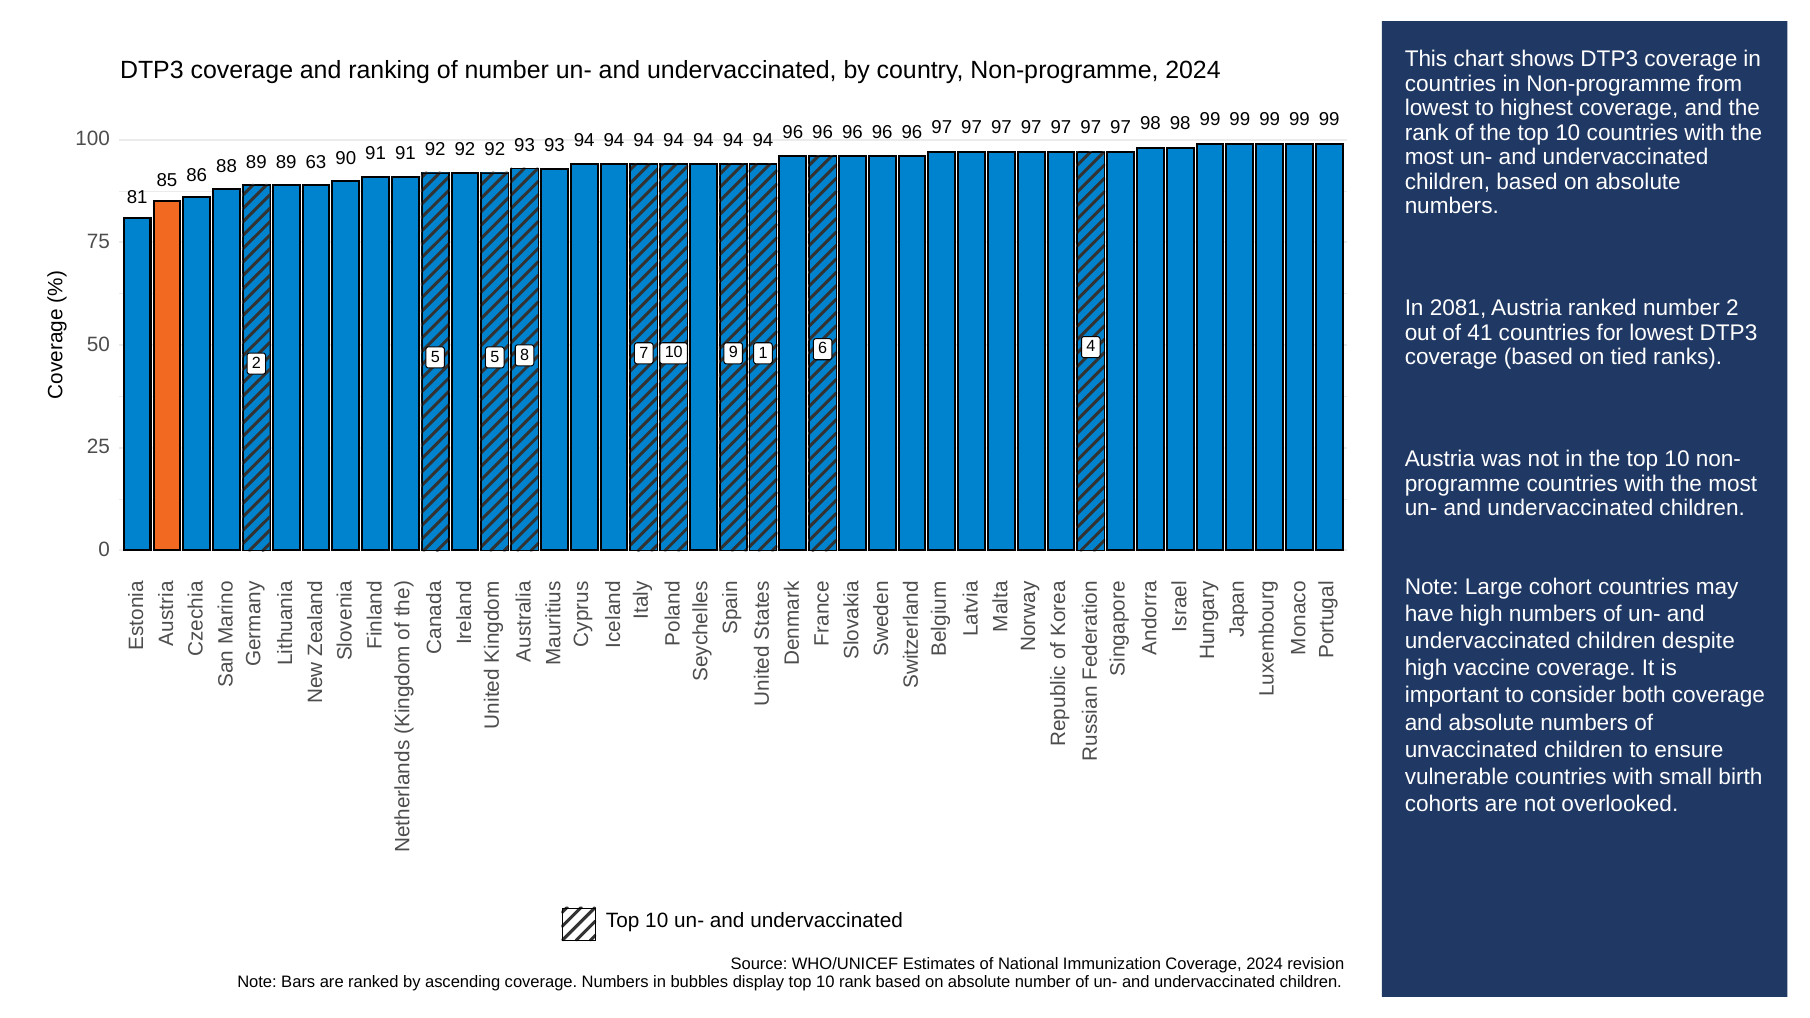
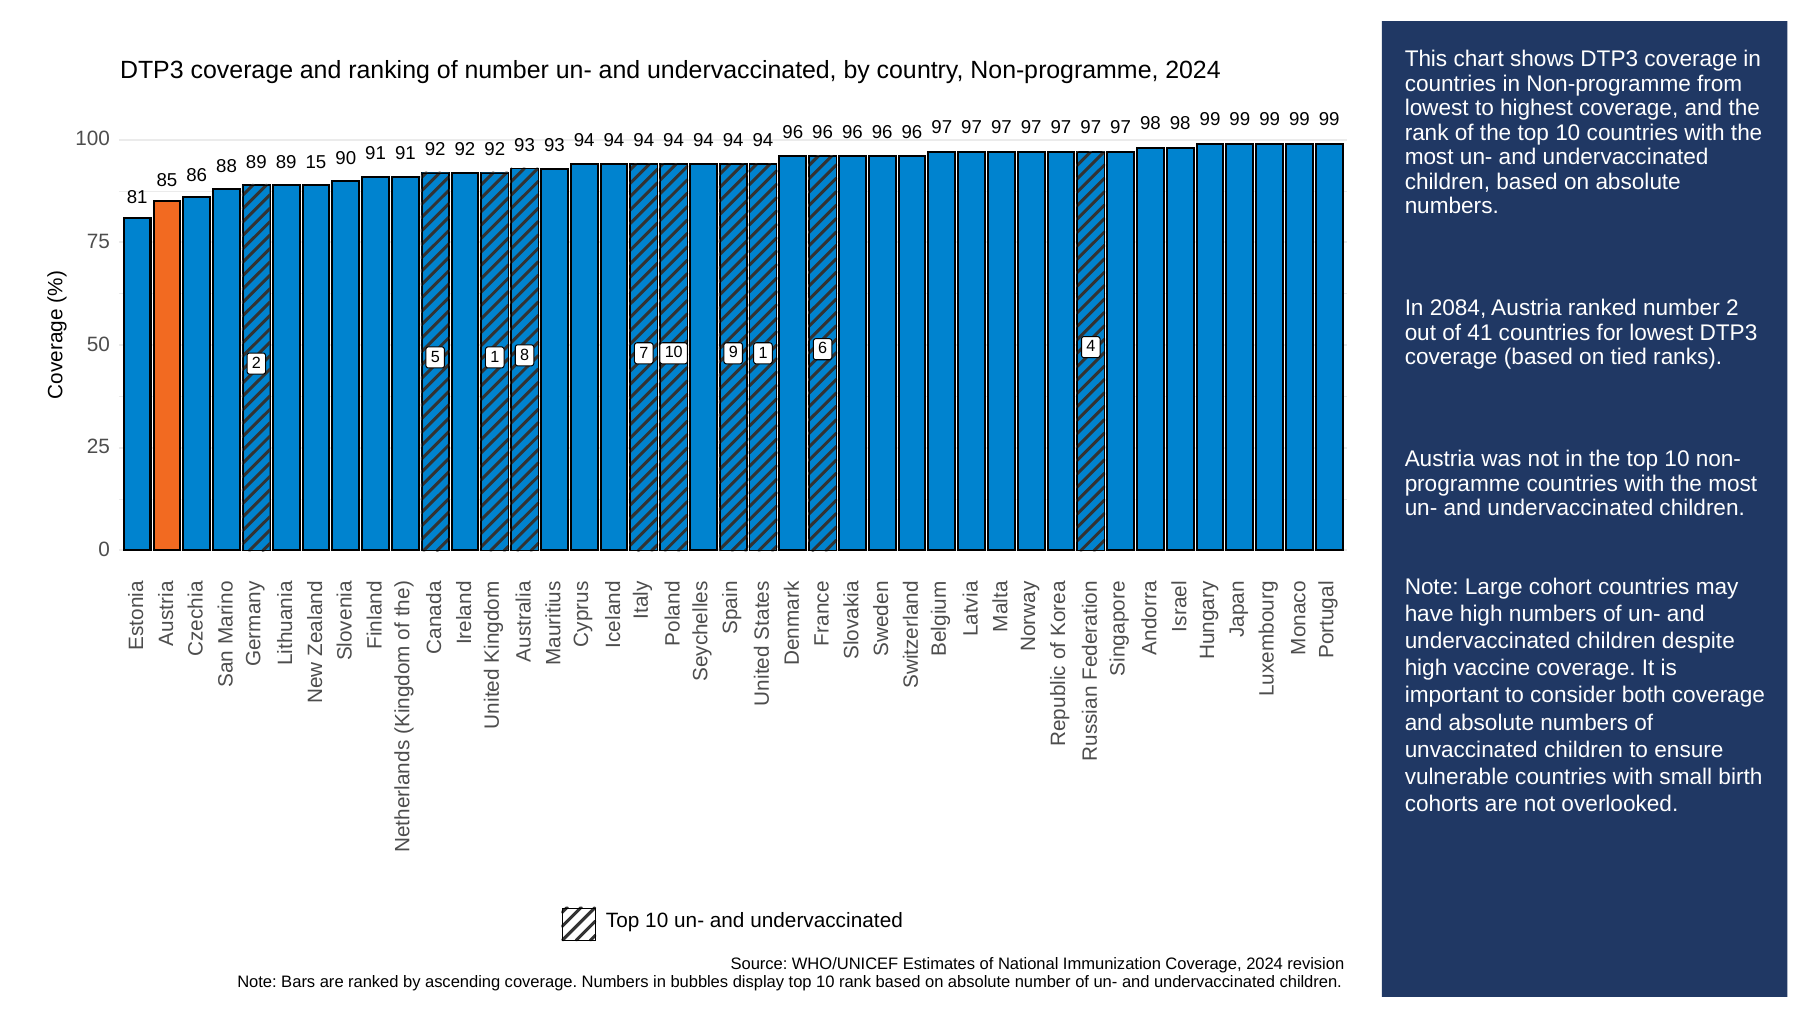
63: 63 -> 15
2081: 2081 -> 2084
2 5: 5 -> 1
